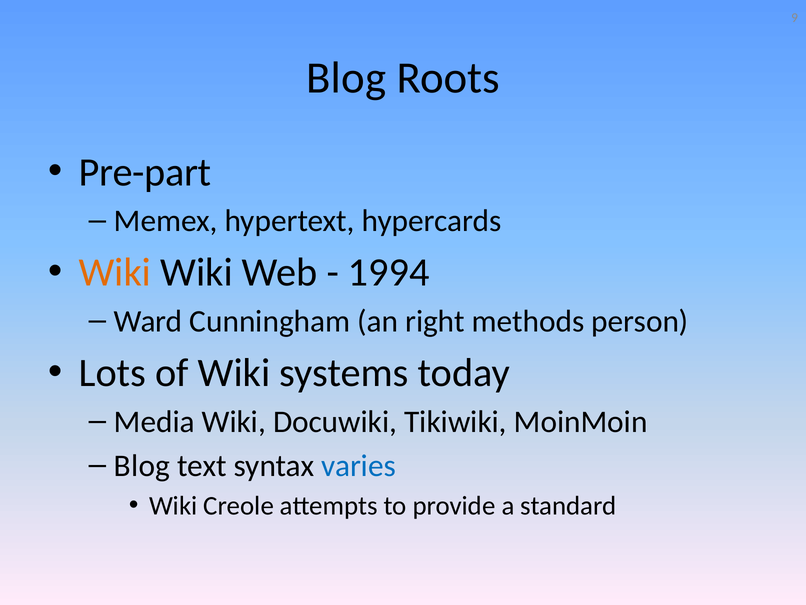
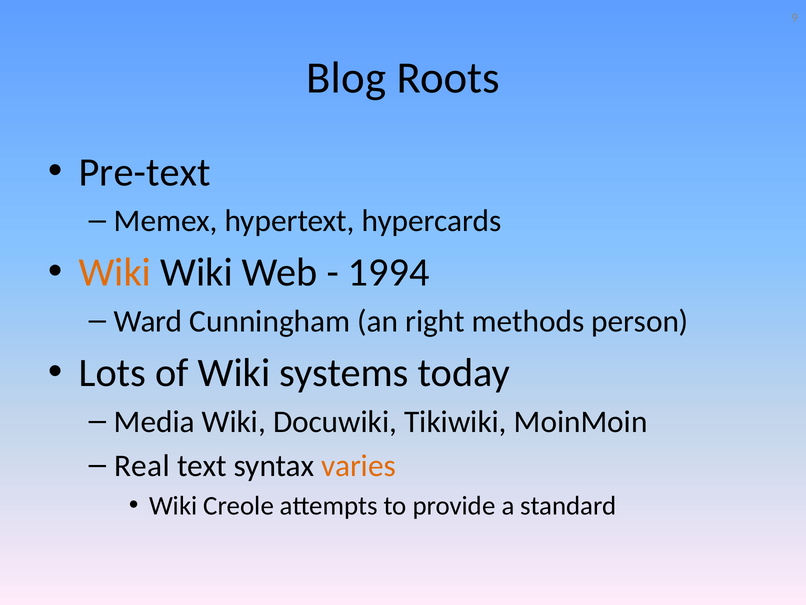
Pre-part: Pre-part -> Pre-text
Blog at (142, 465): Blog -> Real
varies colour: blue -> orange
